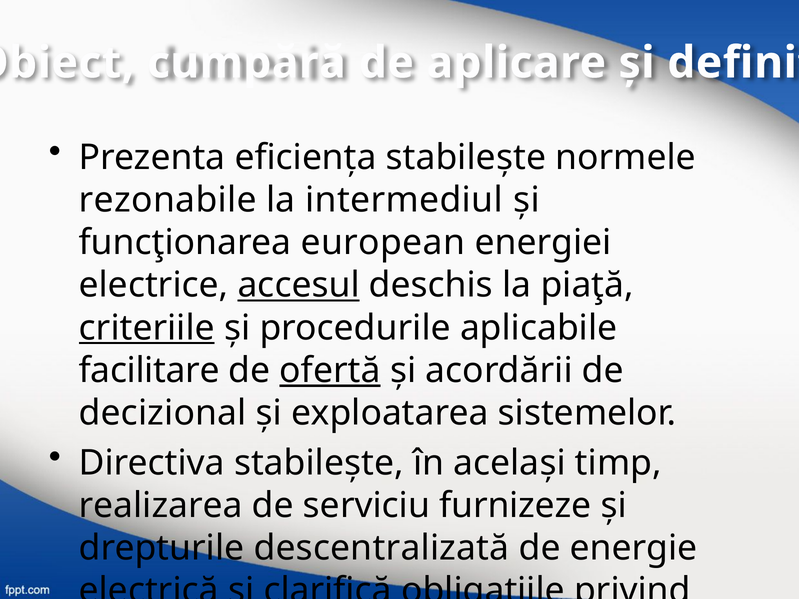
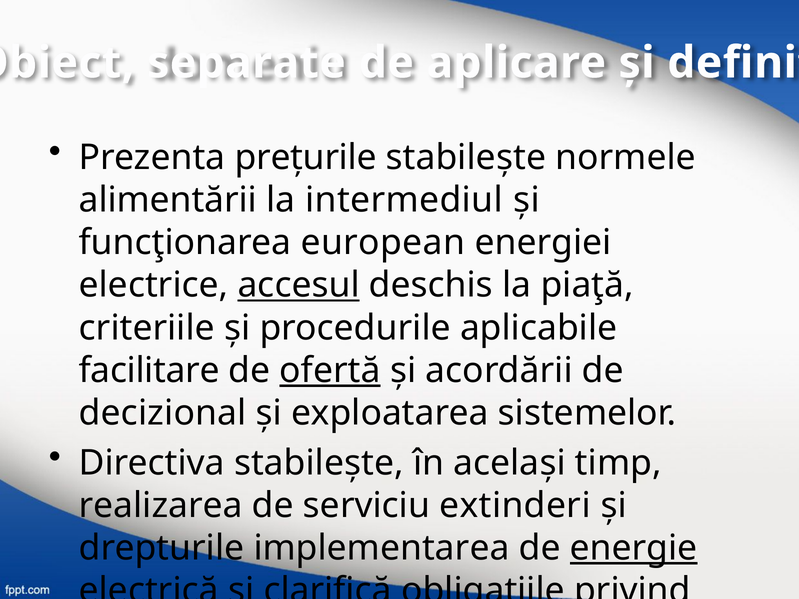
cumpără: cumpără -> separate
eficienţa: eficienţa -> preţurile
rezonabile: rezonabile -> alimentării
criteriile underline: present -> none
furnizeze: furnizeze -> extinderi
descentralizată: descentralizată -> implementarea
energie underline: none -> present
